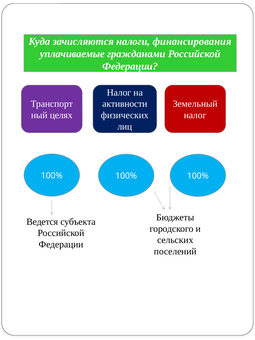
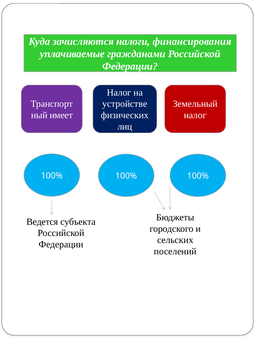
активности: активности -> устройстве
целях: целях -> имеет
